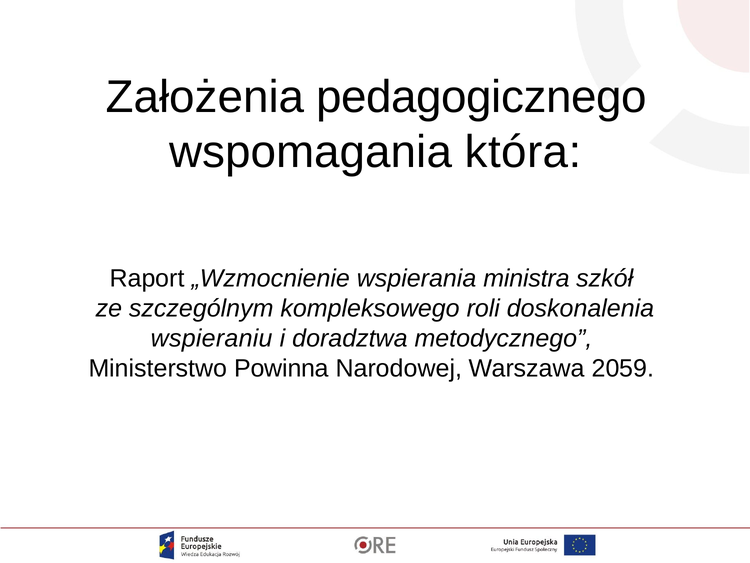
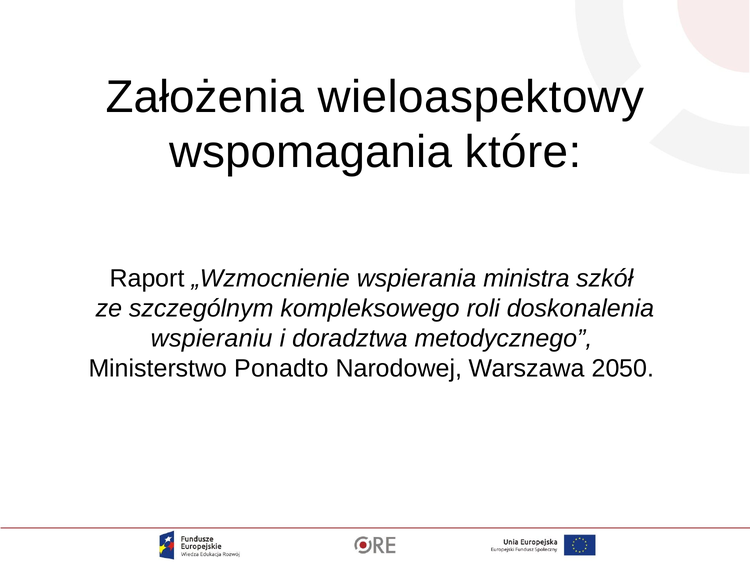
pedagogicznego: pedagogicznego -> wieloaspektowy
która: która -> które
Powinna: Powinna -> Ponadto
2059: 2059 -> 2050
